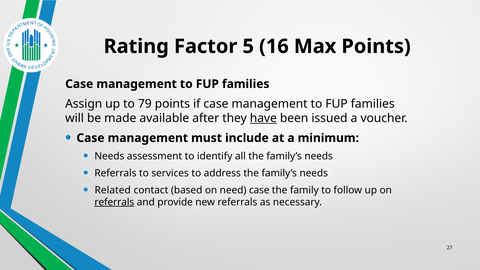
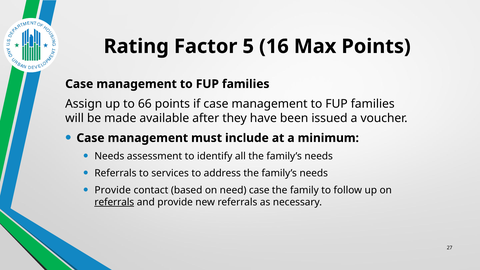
79: 79 -> 66
have underline: present -> none
Related at (113, 190): Related -> Provide
